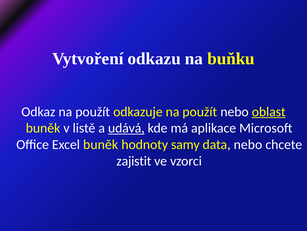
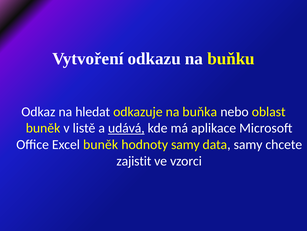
Odkaz na použít: použít -> hledat
odkazuje na použít: použít -> buňka
oblast underline: present -> none
data nebo: nebo -> samy
